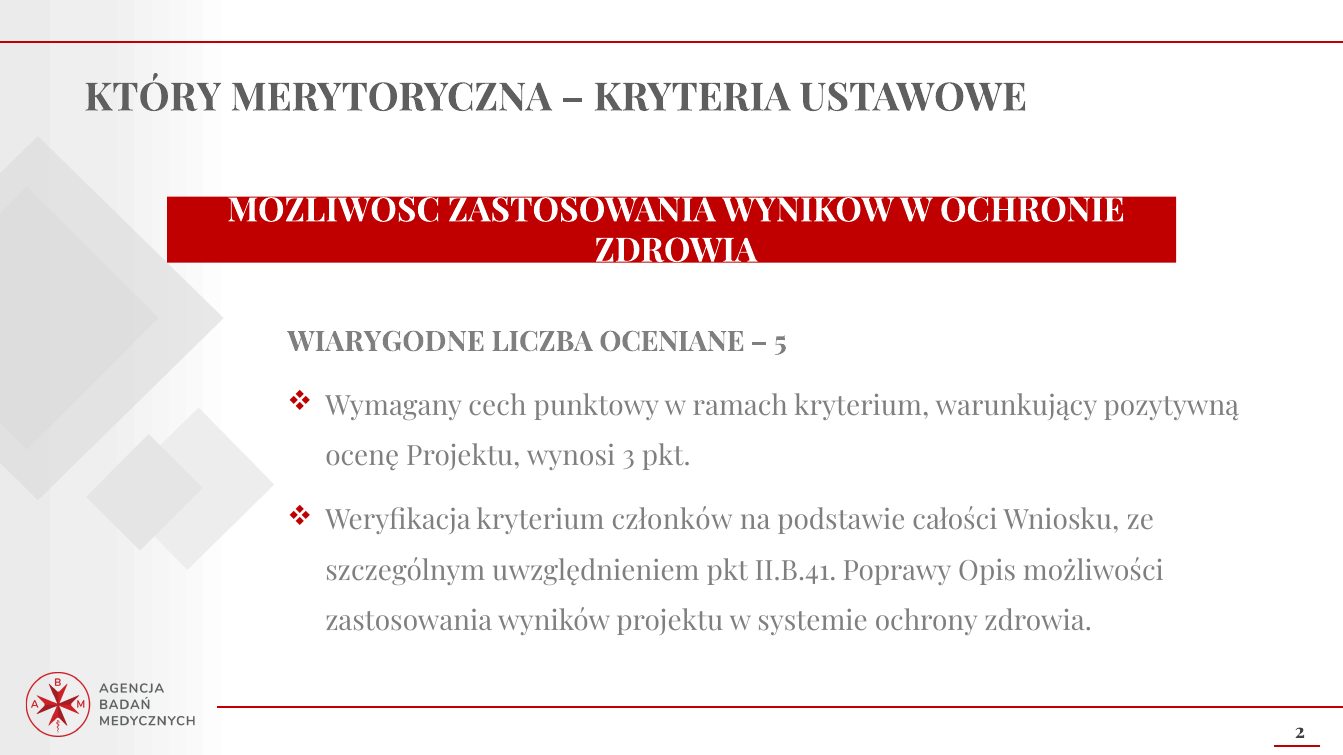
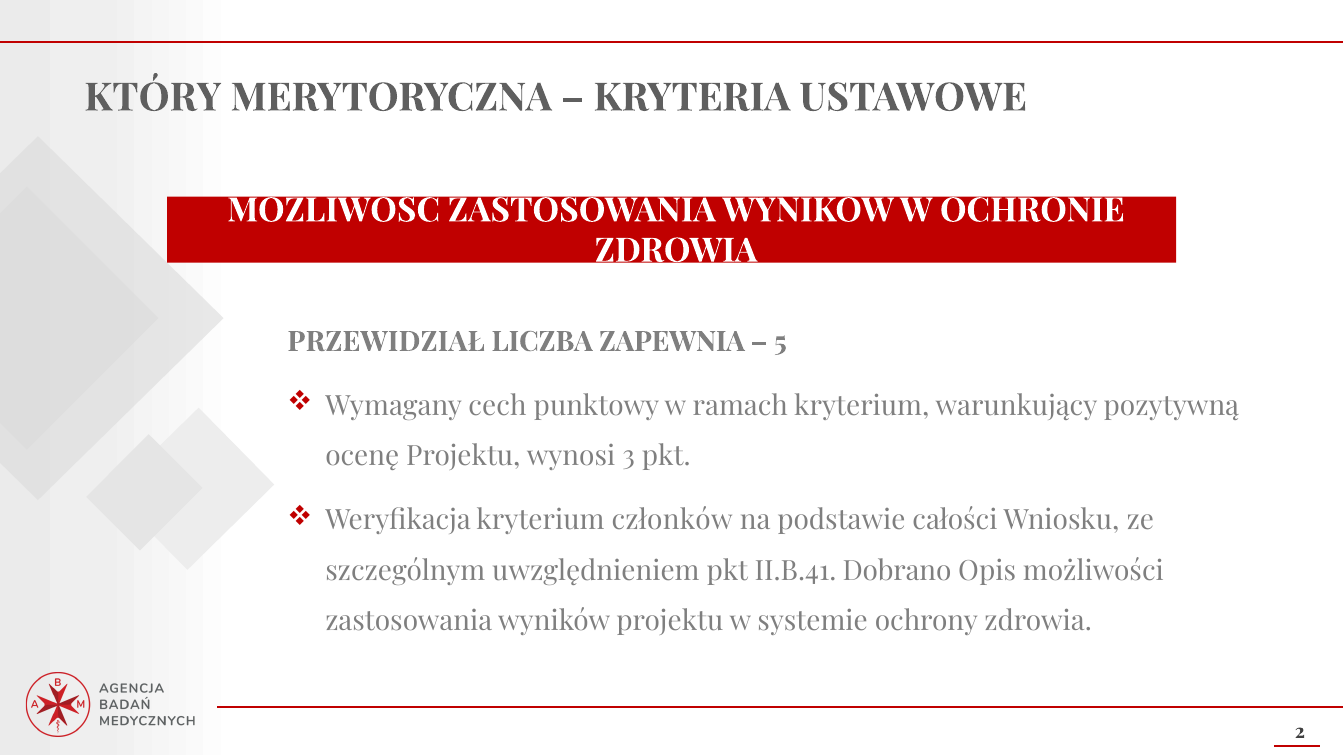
WIARYGODNE: WIARYGODNE -> PRZEWIDZIAŁ
OCENIANE: OCENIANE -> ZAPEWNIA
Poprawy: Poprawy -> Dobrano
